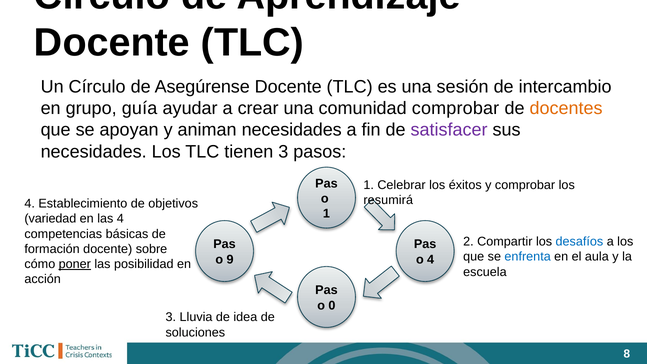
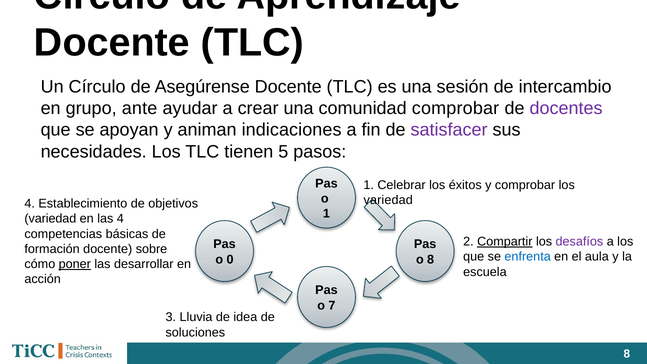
guía: guía -> ante
docentes colour: orange -> purple
animan necesidades: necesidades -> indicaciones
tienen 3: 3 -> 5
resumirá at (388, 200): resumirá -> variedad
Compartir underline: none -> present
desafíos colour: blue -> purple
9: 9 -> 0
4 at (431, 259): 4 -> 8
posibilidad: posibilidad -> desarrollar
0: 0 -> 7
